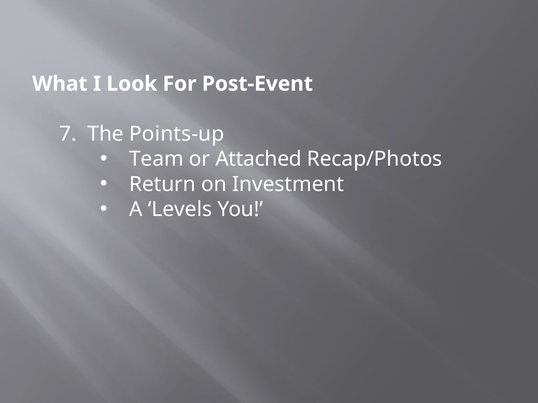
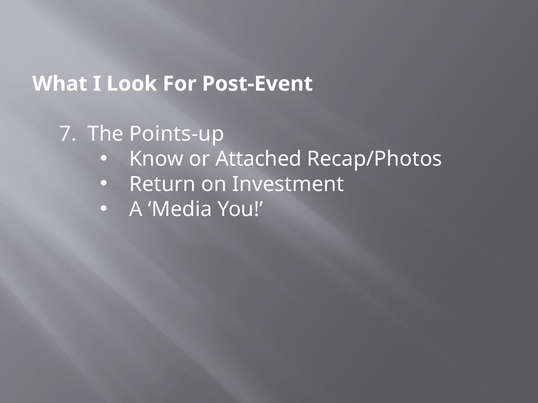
Team: Team -> Know
Levels: Levels -> Media
